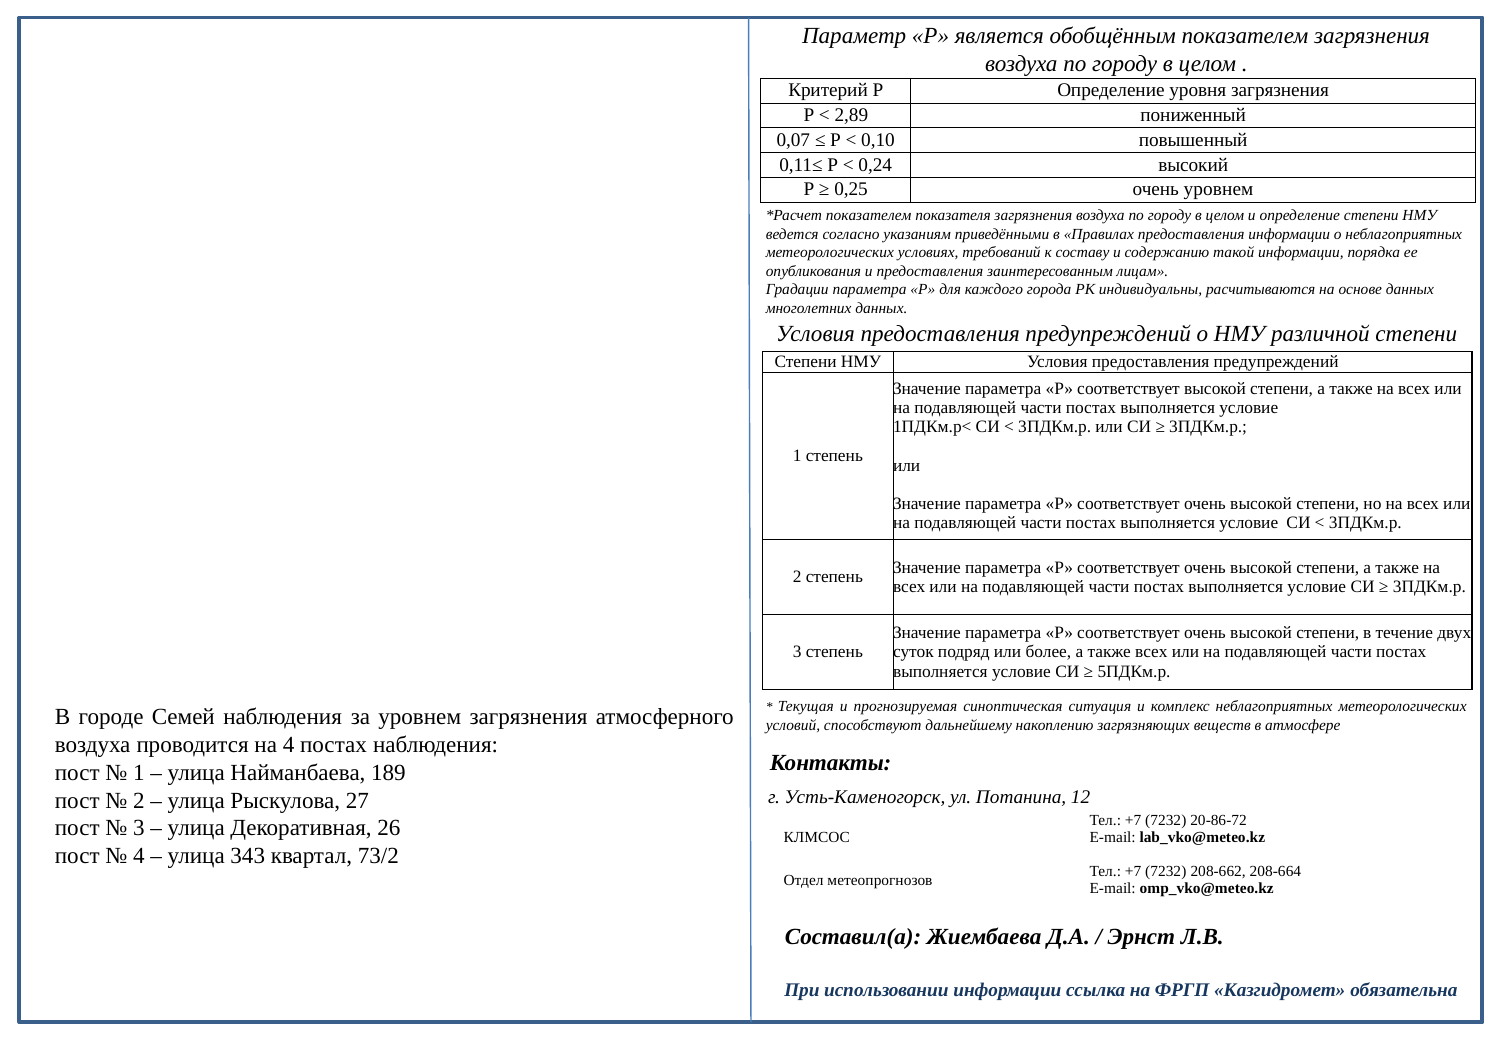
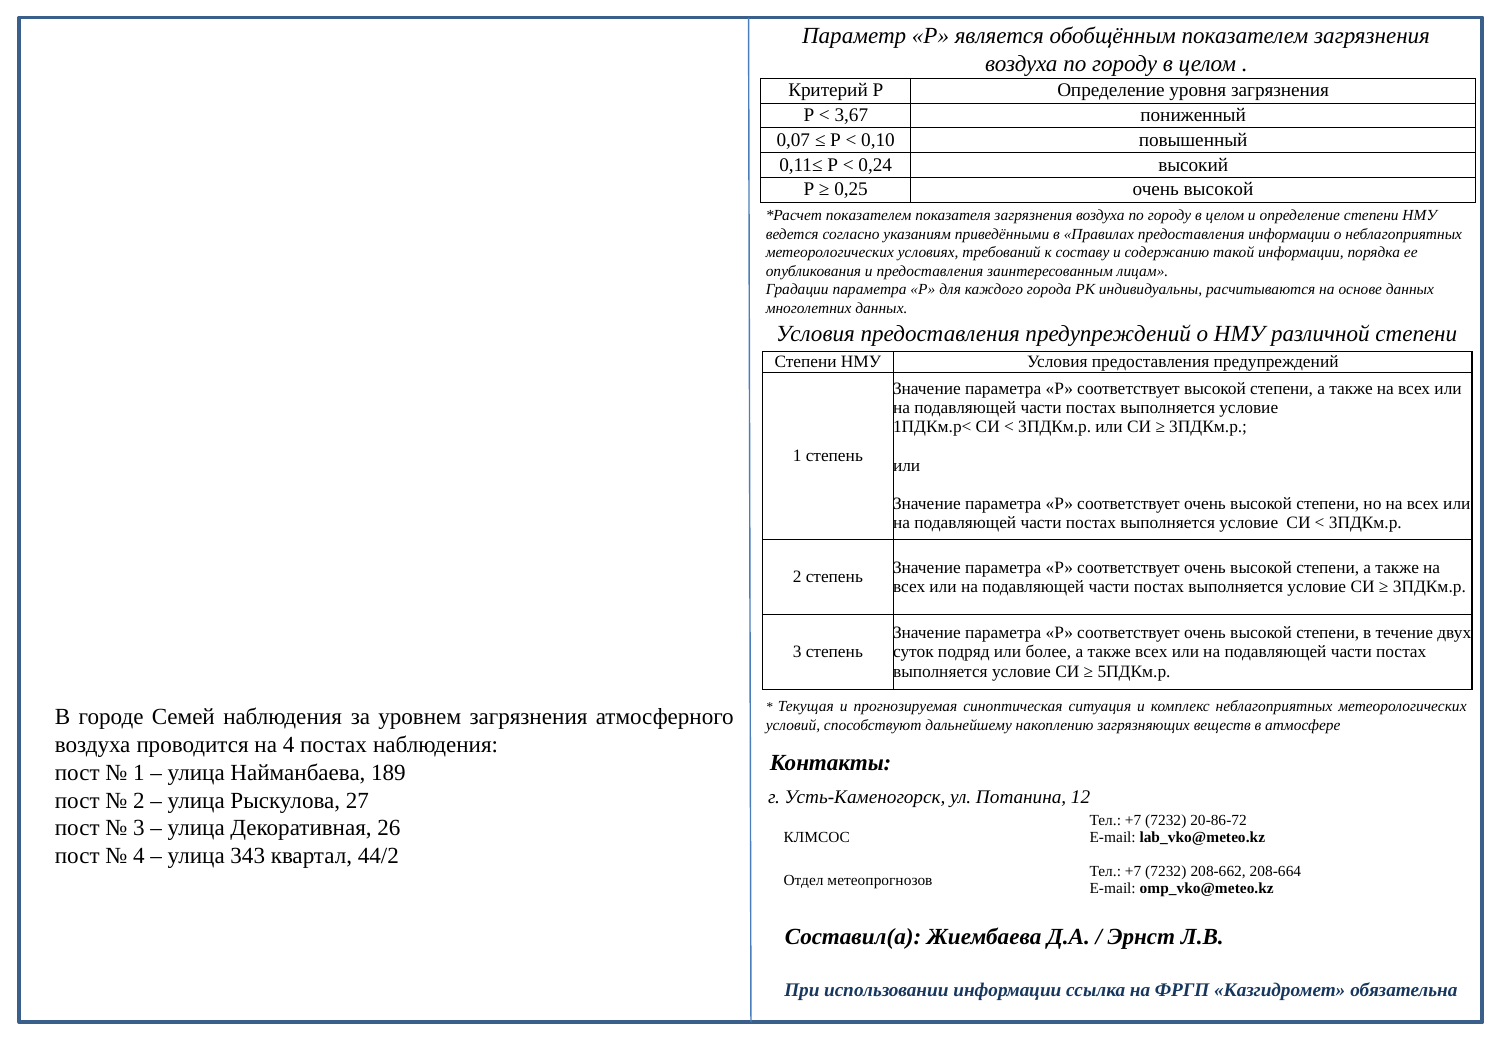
2,89: 2,89 -> 3,67
0,25 очень уровнем: уровнем -> высокой
73/2: 73/2 -> 44/2
